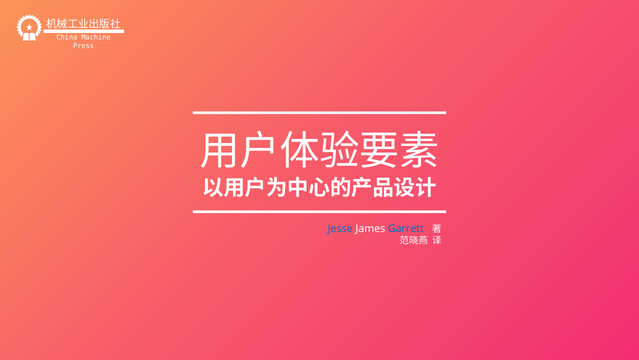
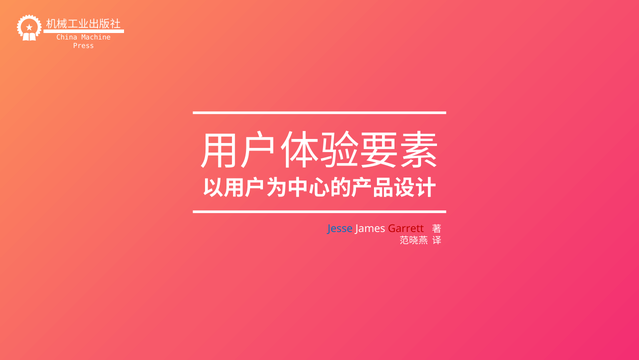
Garrett colour: blue -> red
